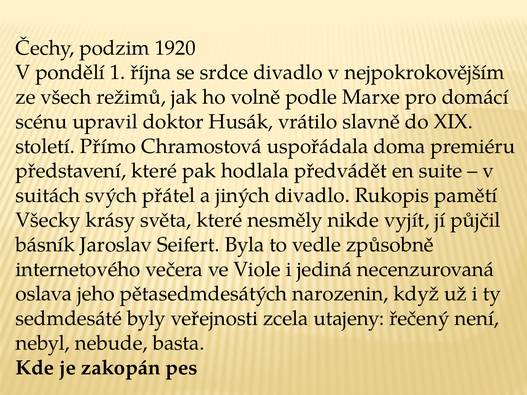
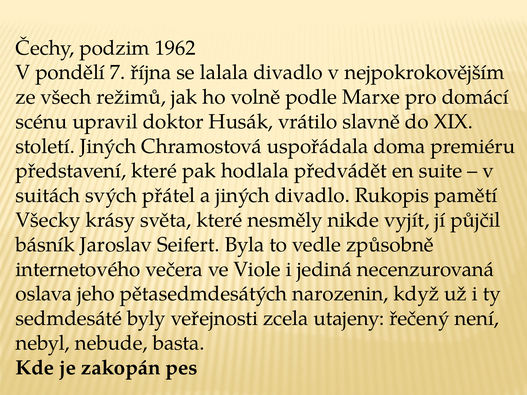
1920: 1920 -> 1962
1: 1 -> 7
srdce: srdce -> lalala
století Přímo: Přímo -> Jiných
